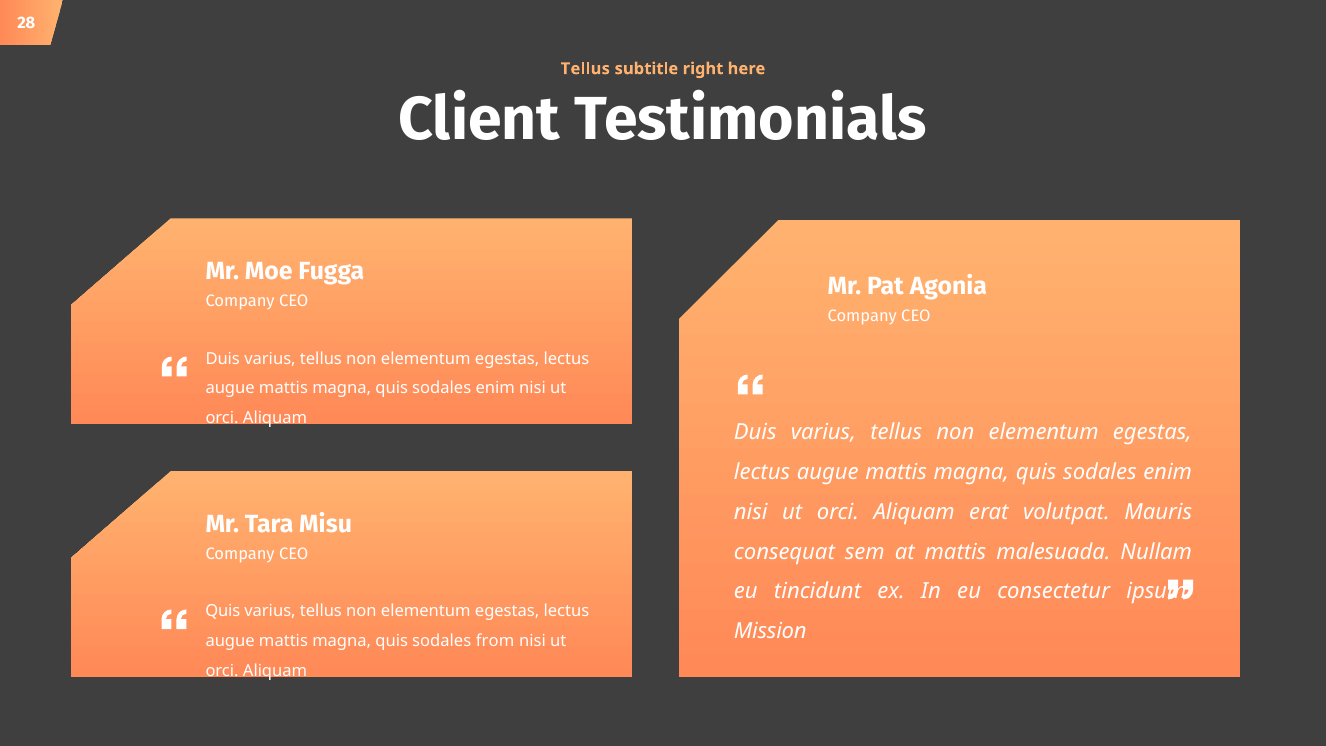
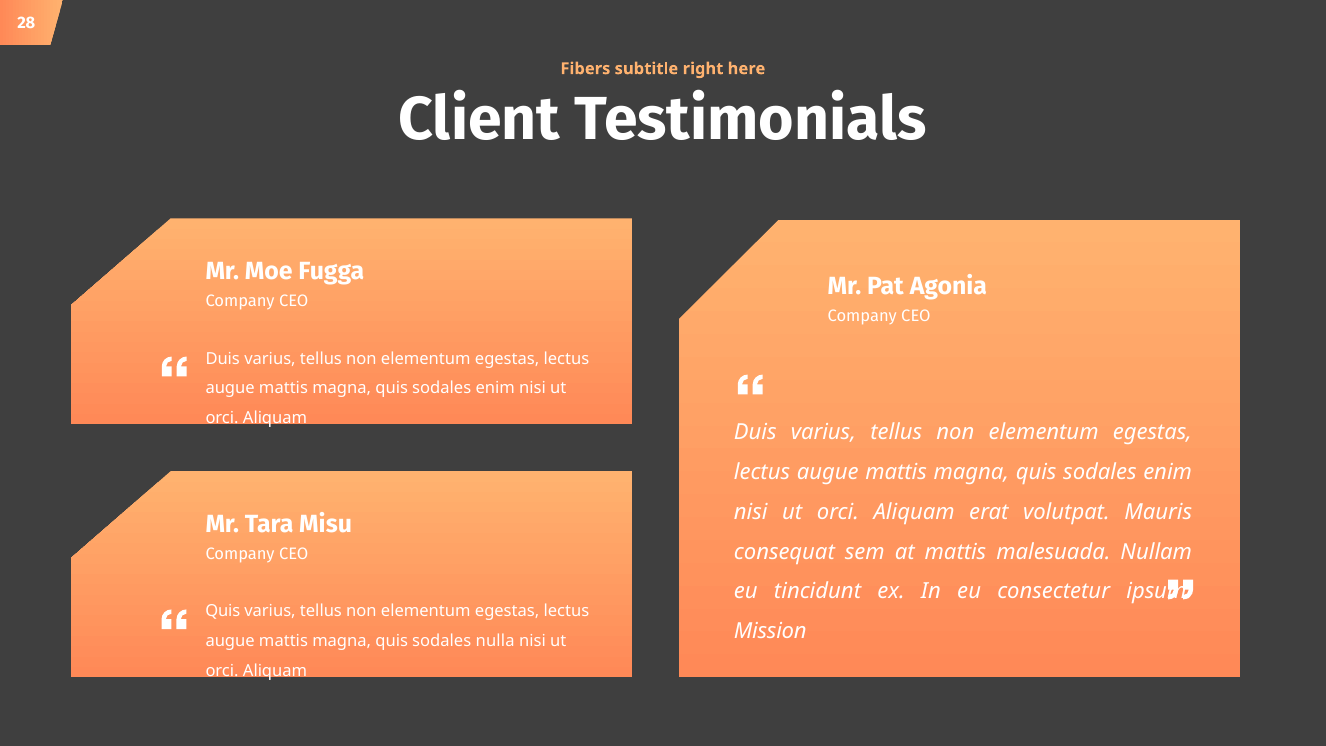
Tellus at (585, 69): Tellus -> Fibers
from: from -> nulla
